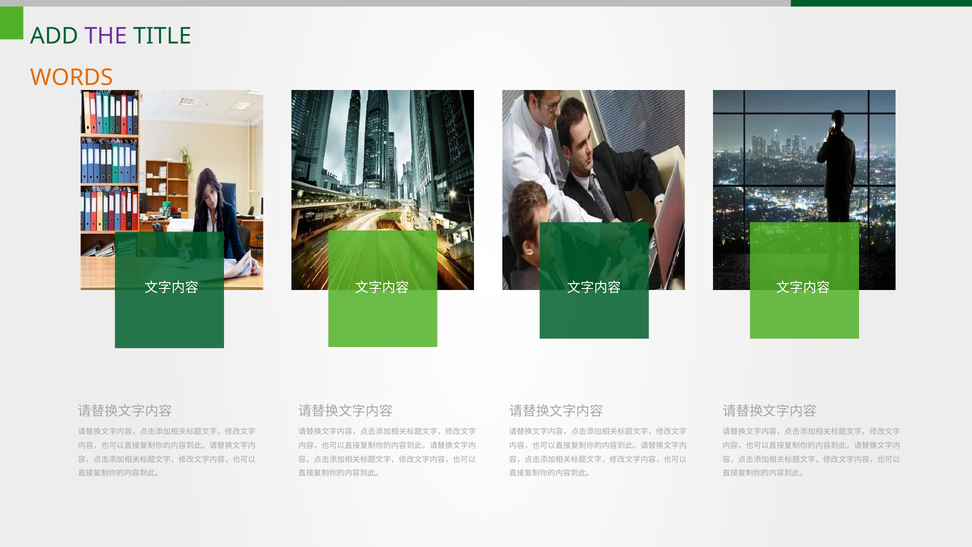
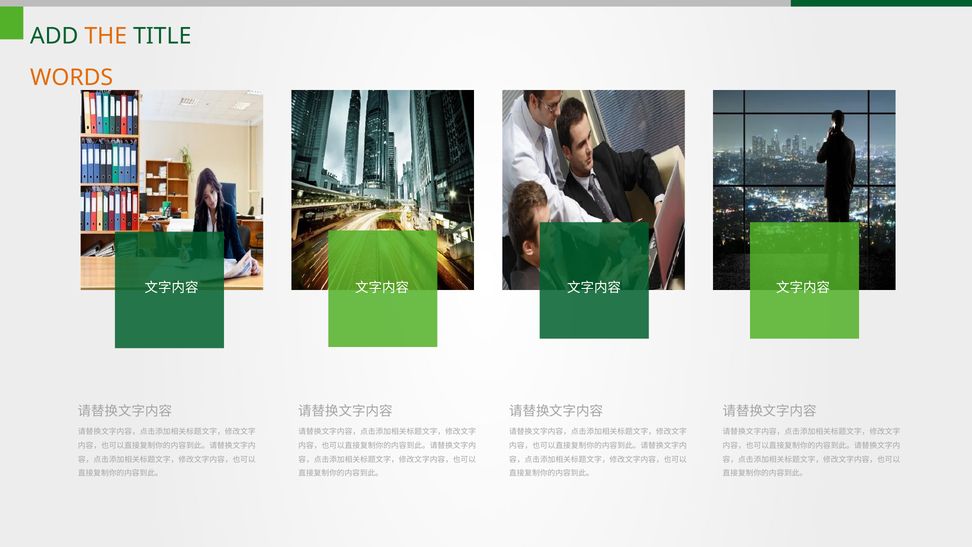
THE colour: purple -> orange
